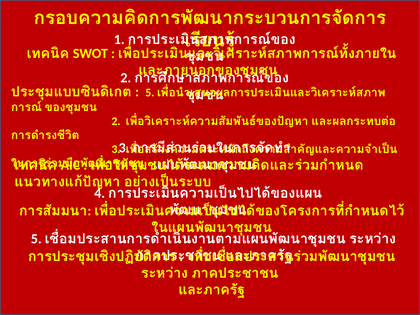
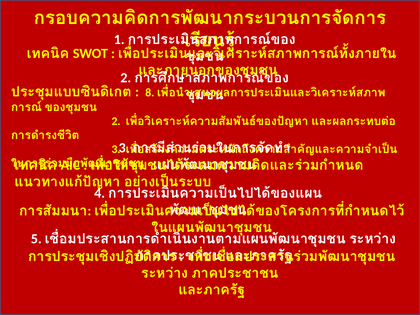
5 at (150, 93): 5 -> 8
